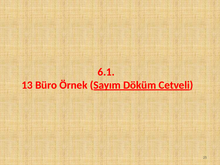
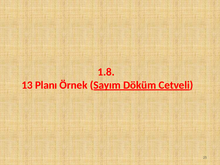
6.1: 6.1 -> 1.8
Büro: Büro -> Planı
